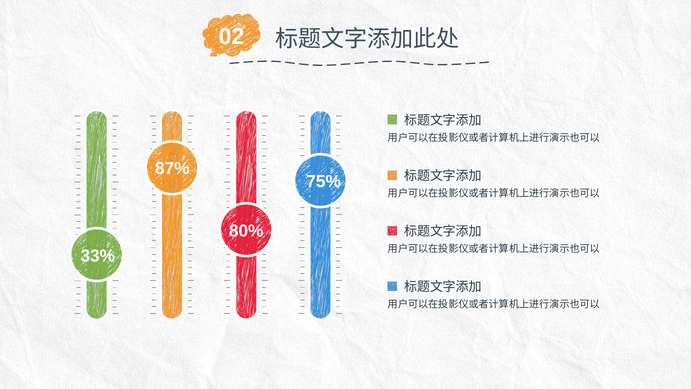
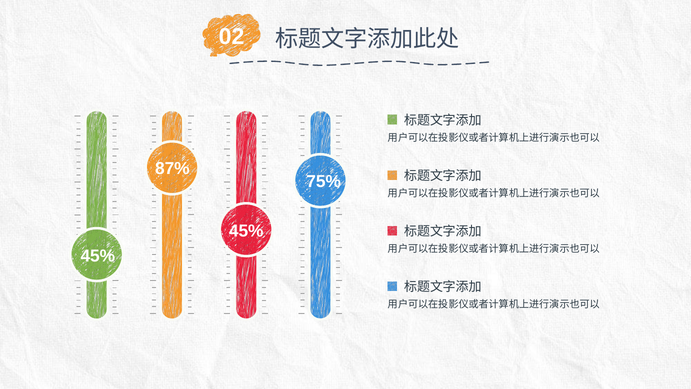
80% at (246, 231): 80% -> 45%
33% at (98, 256): 33% -> 45%
